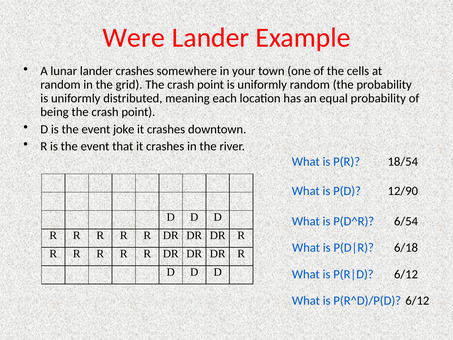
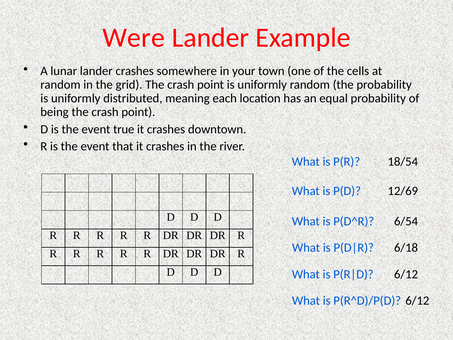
joke: joke -> true
12/90: 12/90 -> 12/69
